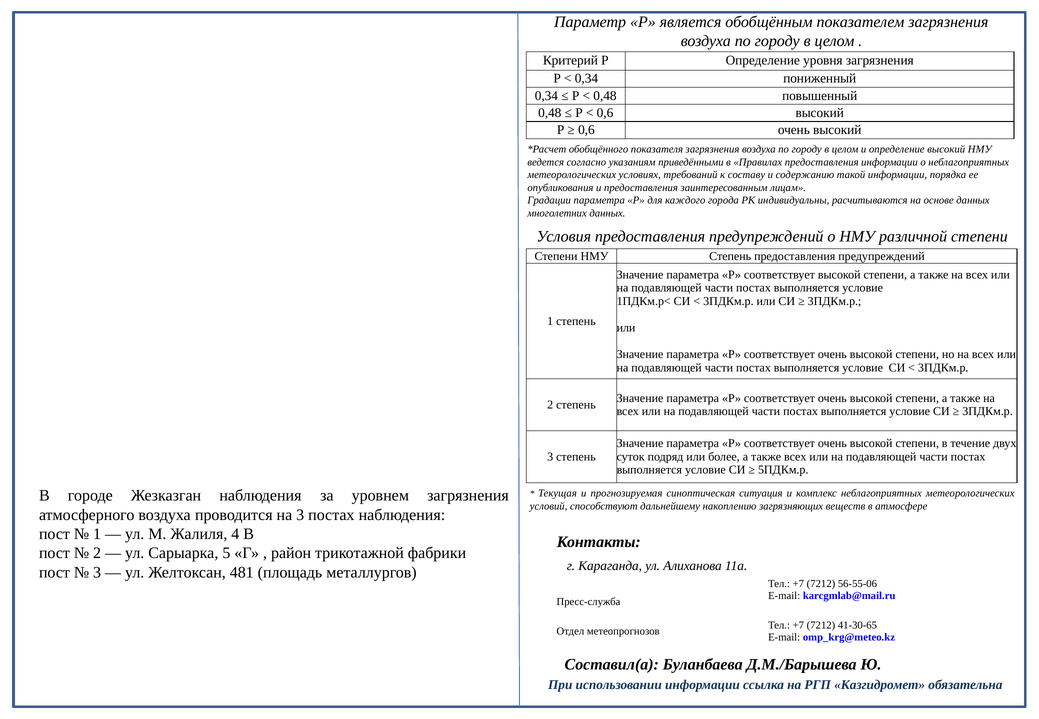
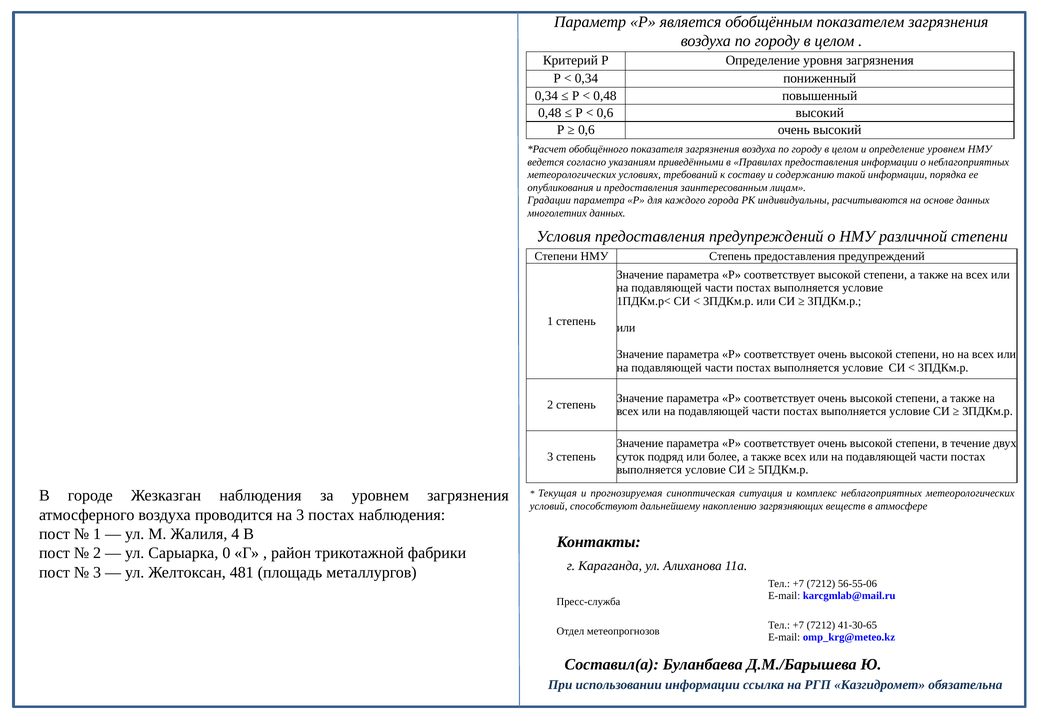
определение высокий: высокий -> уровнем
5: 5 -> 0
